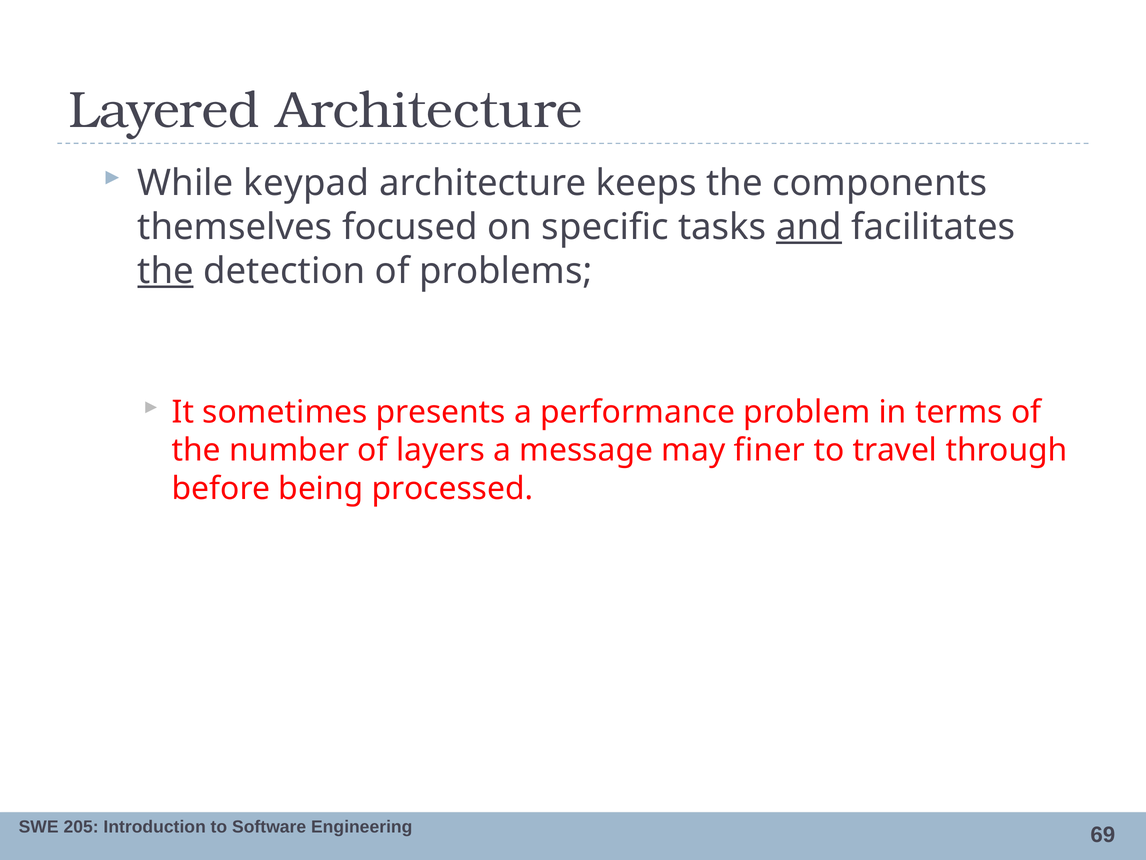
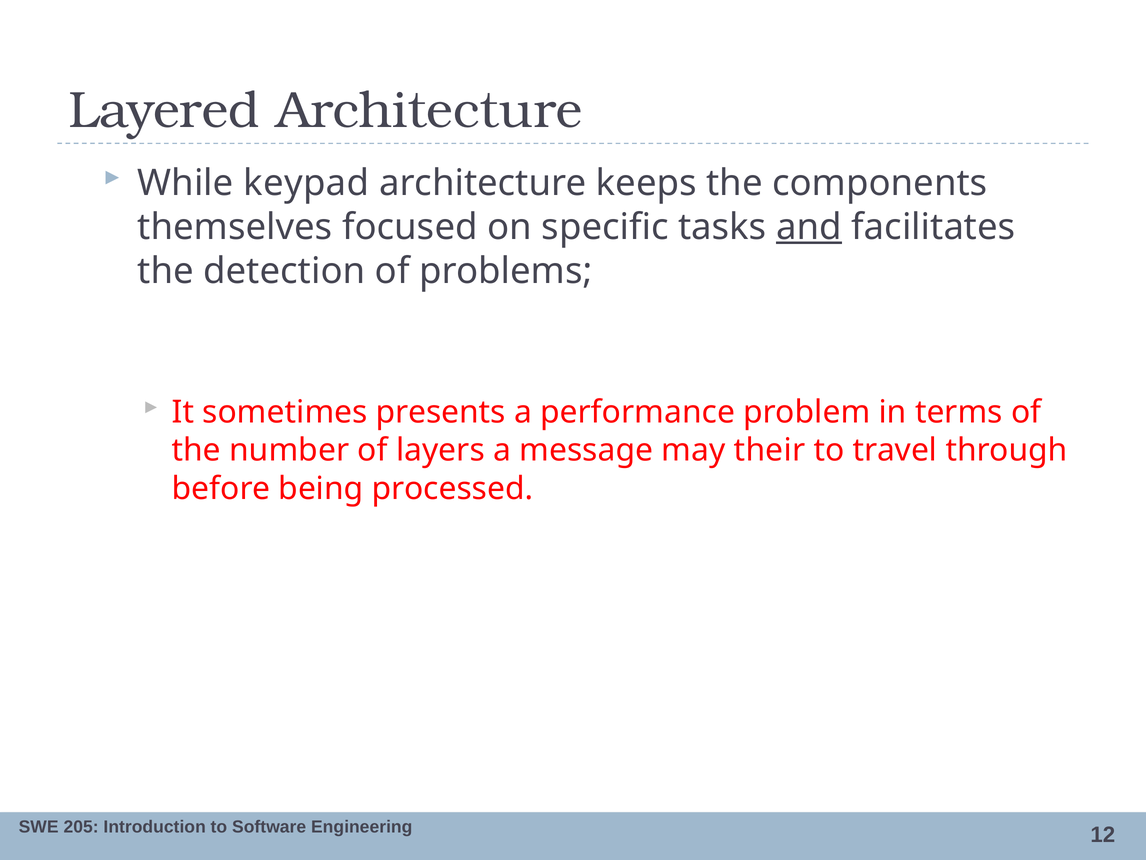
the at (166, 271) underline: present -> none
finer: finer -> their
69: 69 -> 12
